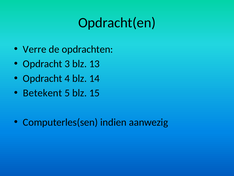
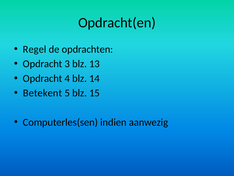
Verre: Verre -> Regel
